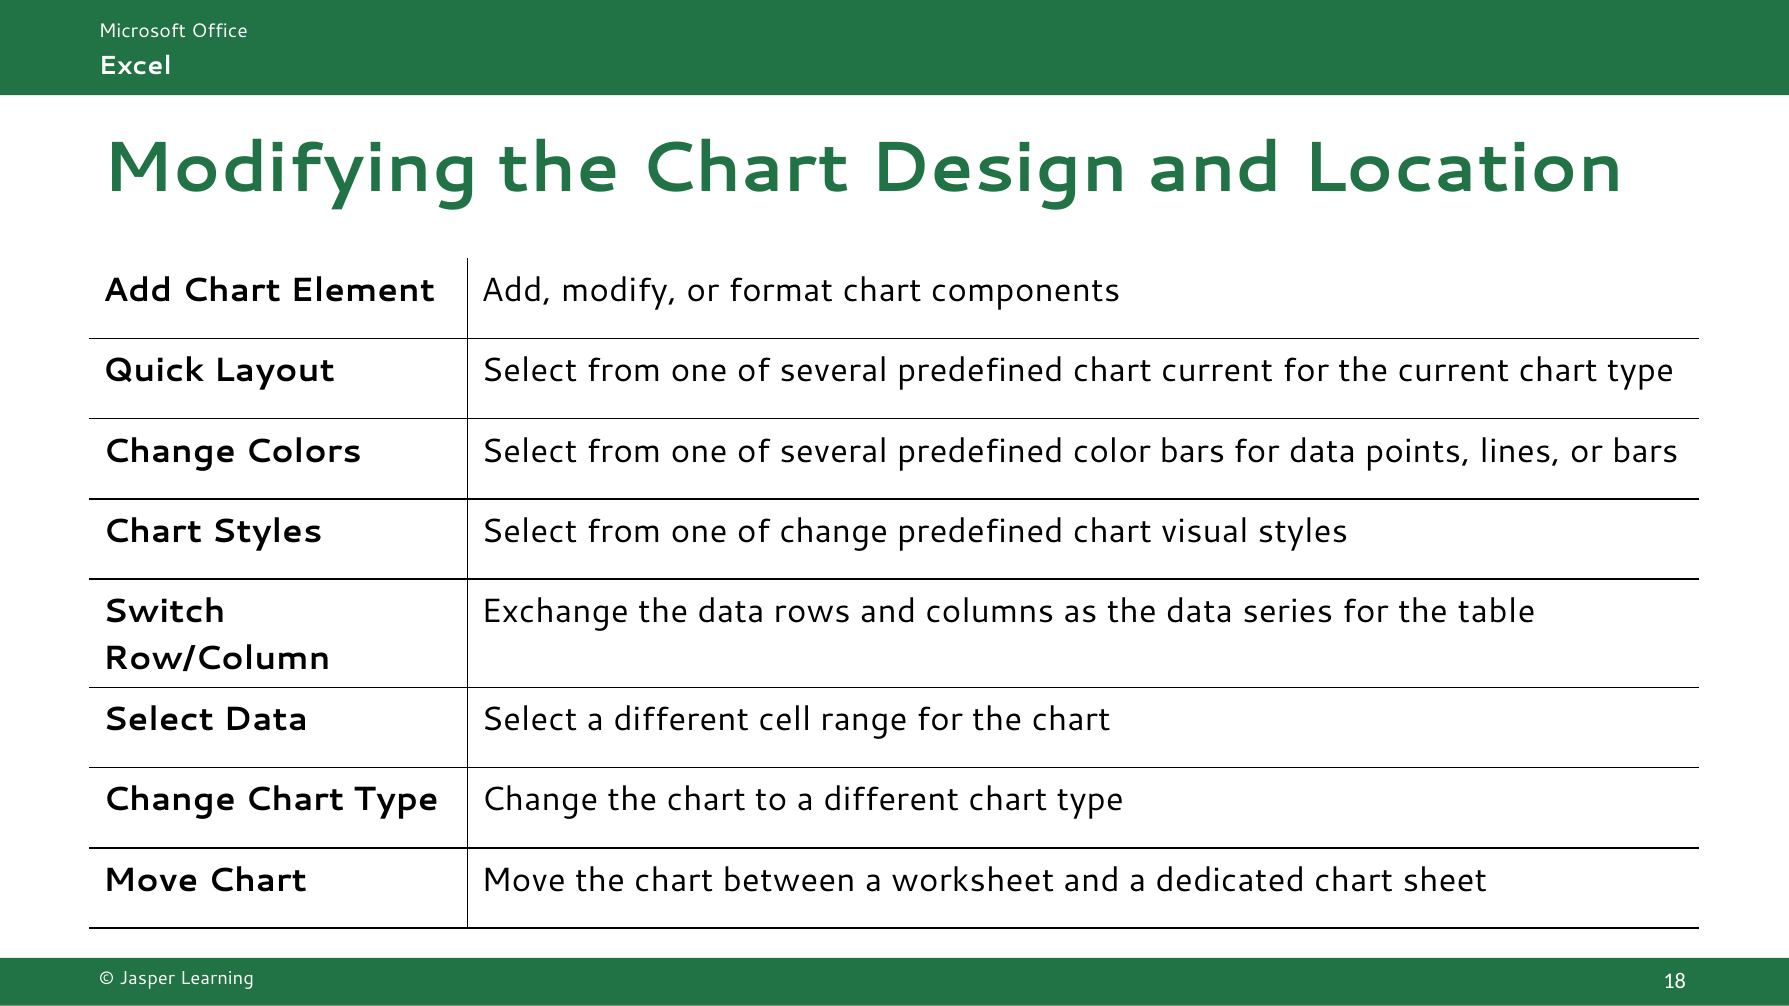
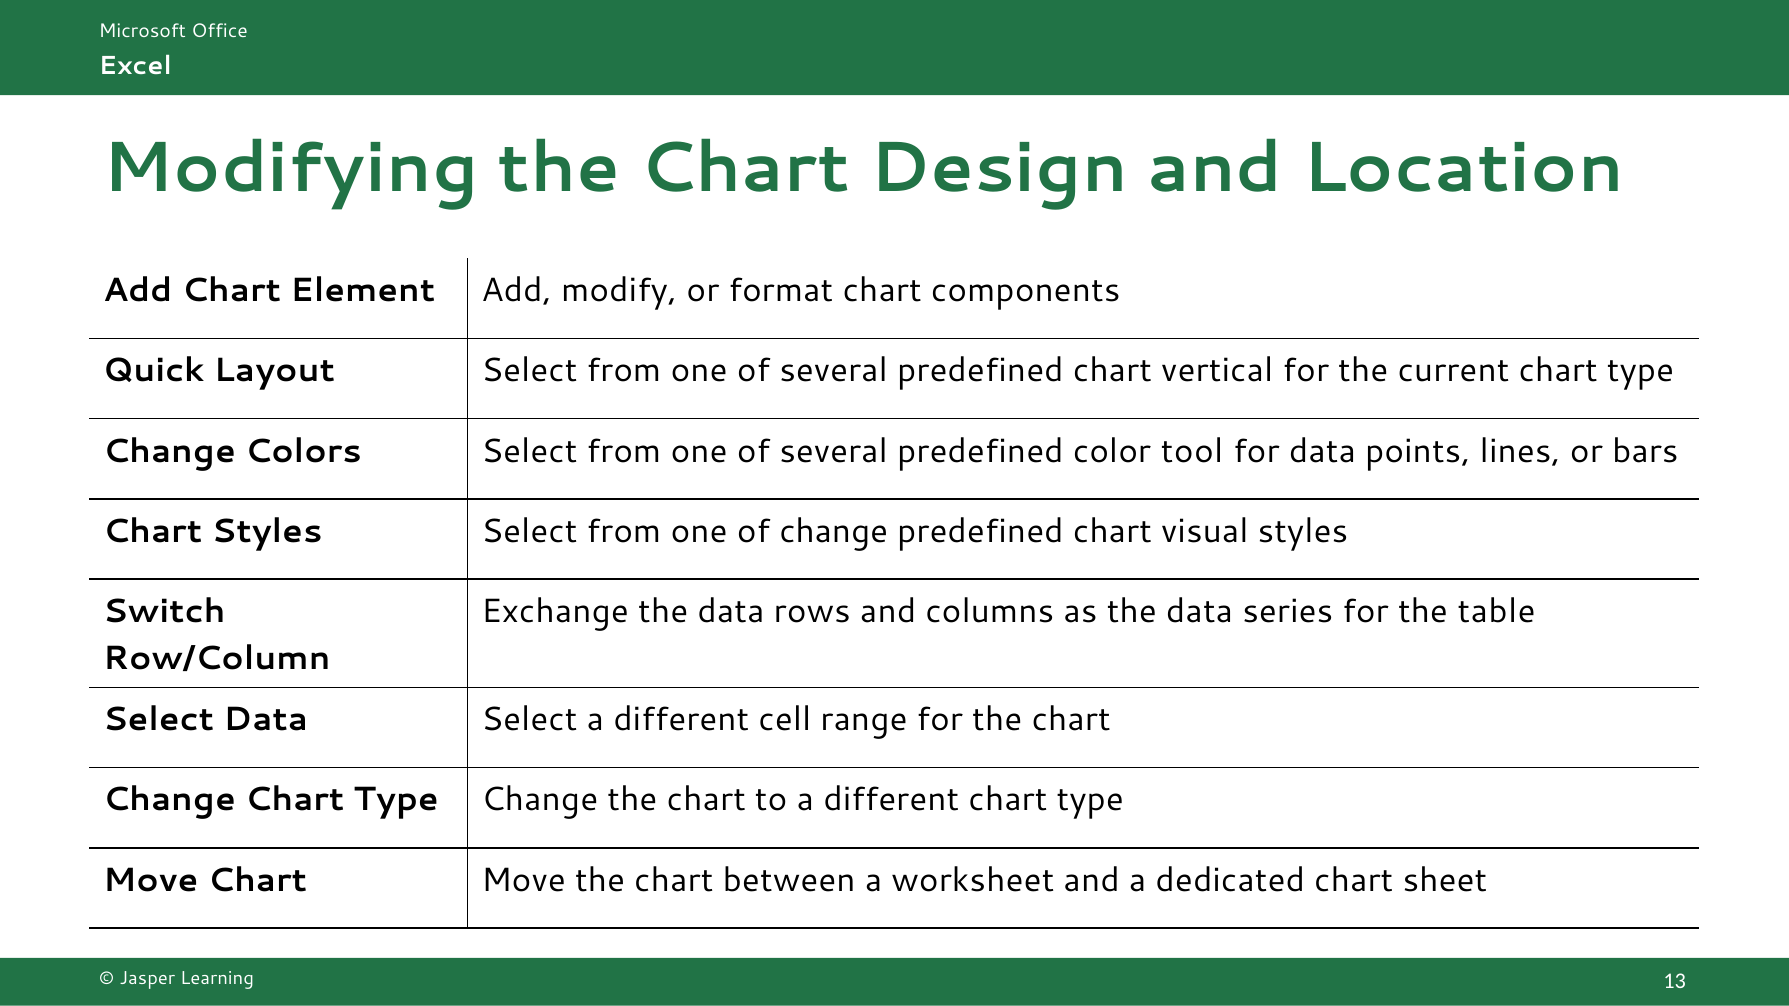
chart current: current -> vertical
color bars: bars -> tool
18: 18 -> 13
